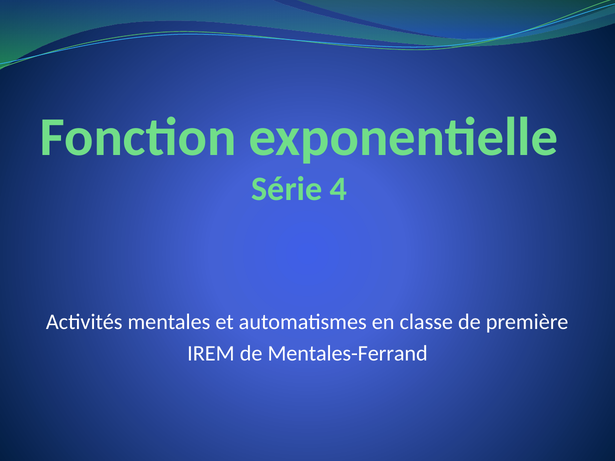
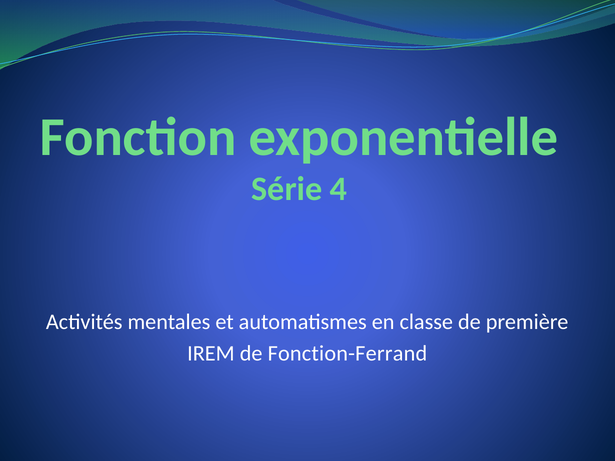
Mentales-Ferrand: Mentales-Ferrand -> Fonction-Ferrand
